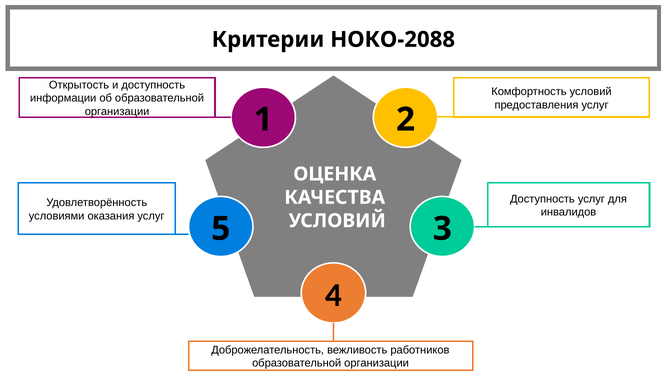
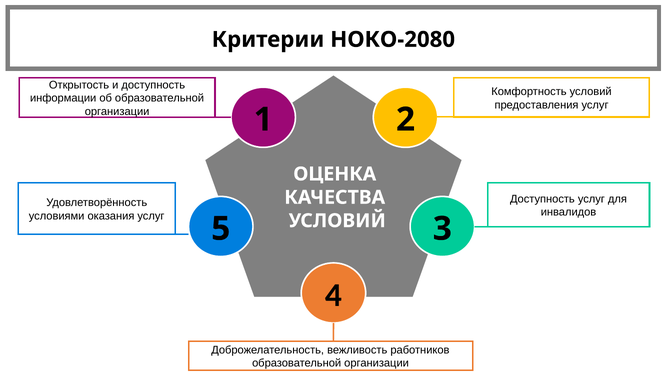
НОКО-2088: НОКО-2088 -> НОКО-2080
